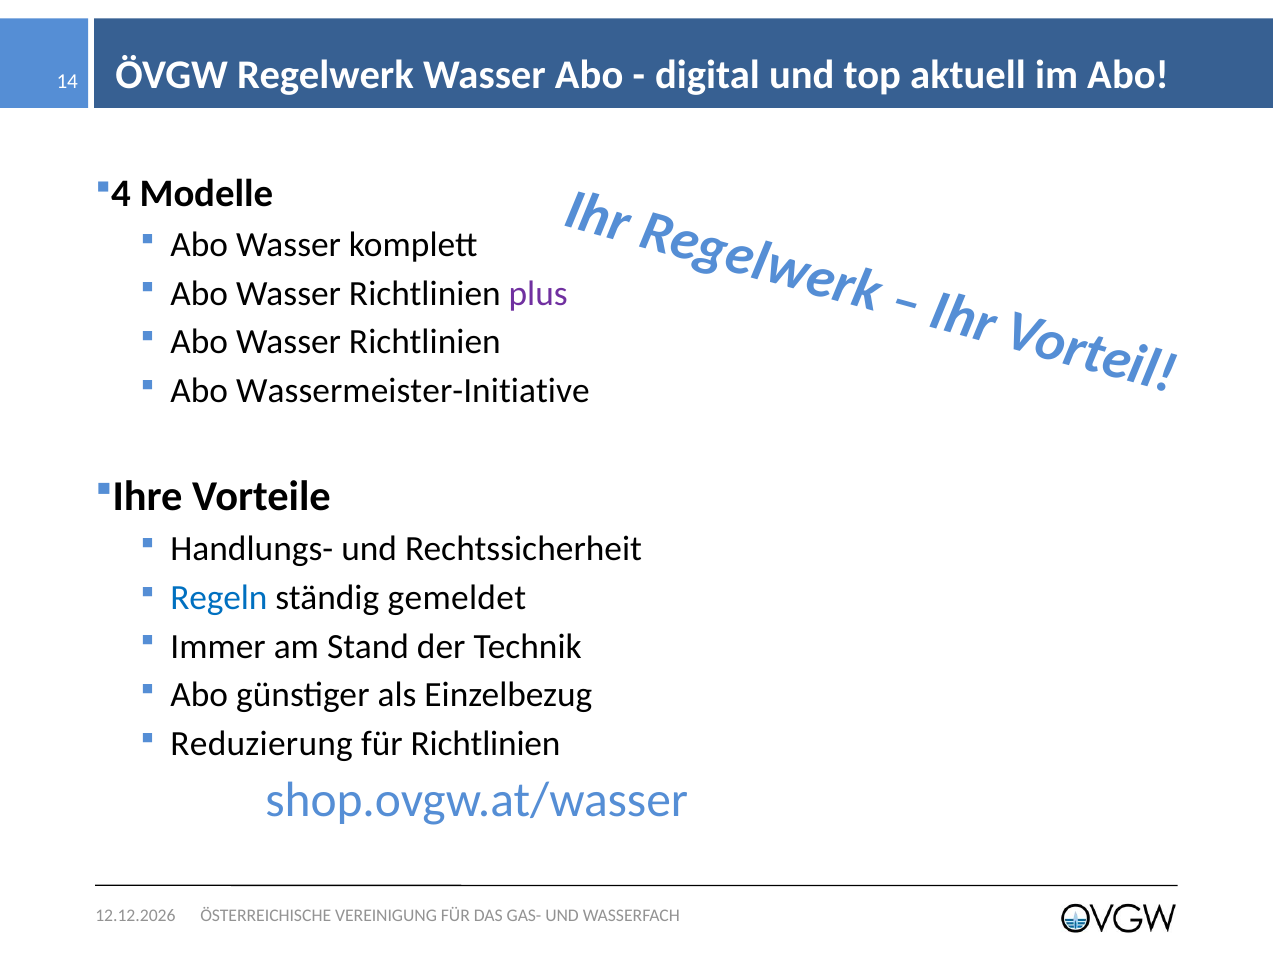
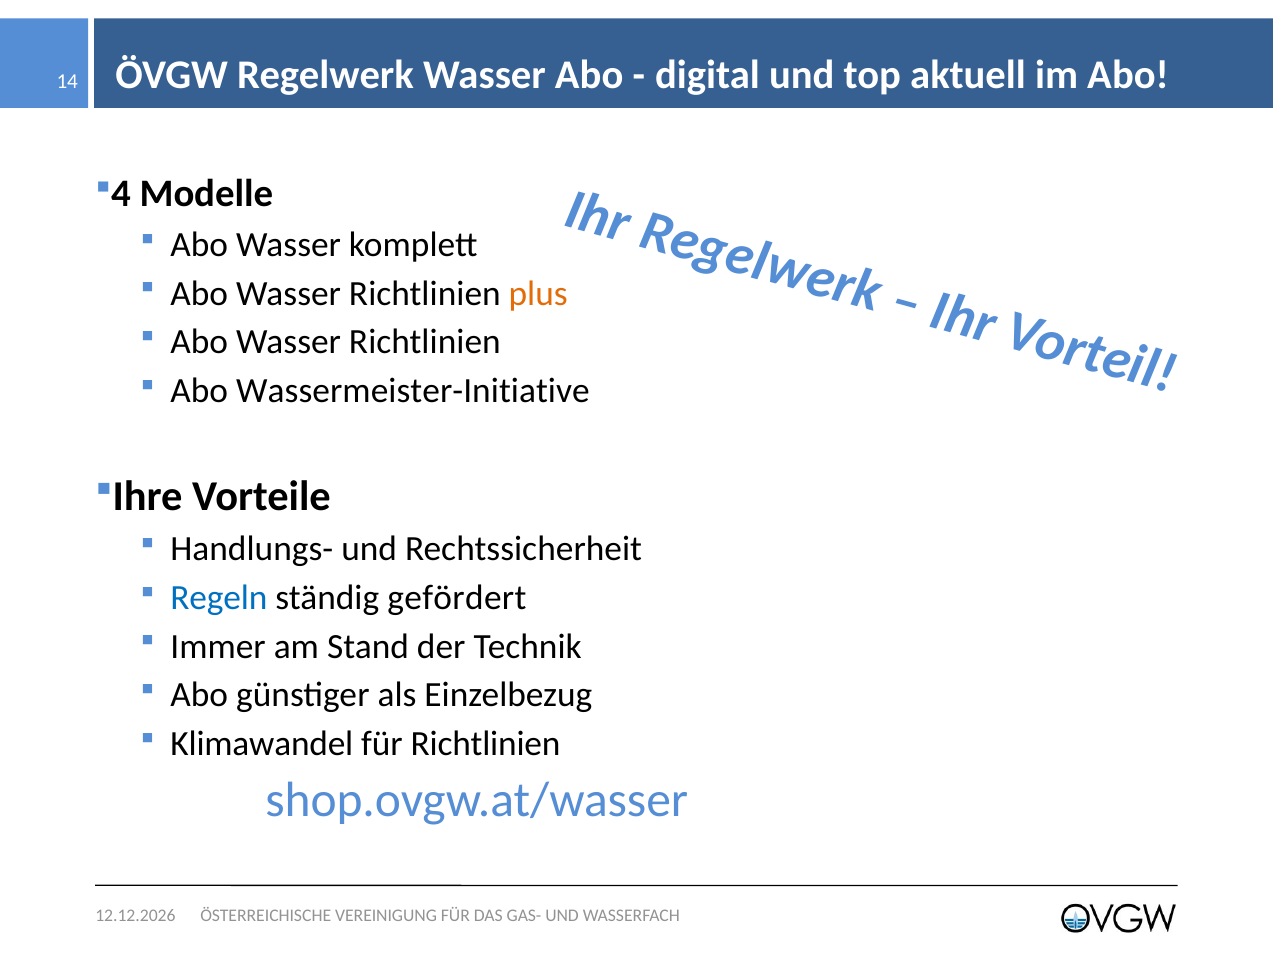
plus colour: purple -> orange
gemeldet: gemeldet -> gefördert
Reduzierung: Reduzierung -> Klimawandel
